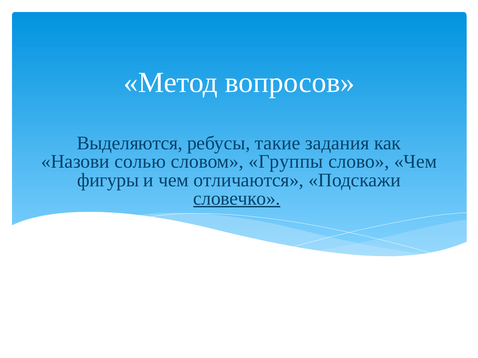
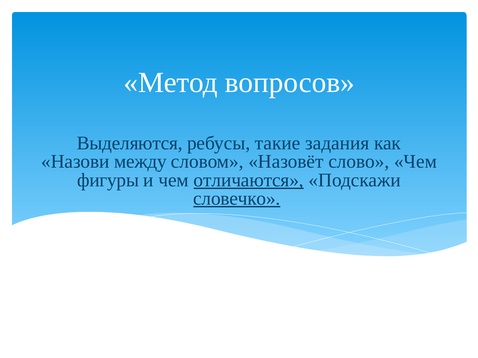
солью: солью -> между
Группы: Группы -> Назовёт
отличаются underline: none -> present
